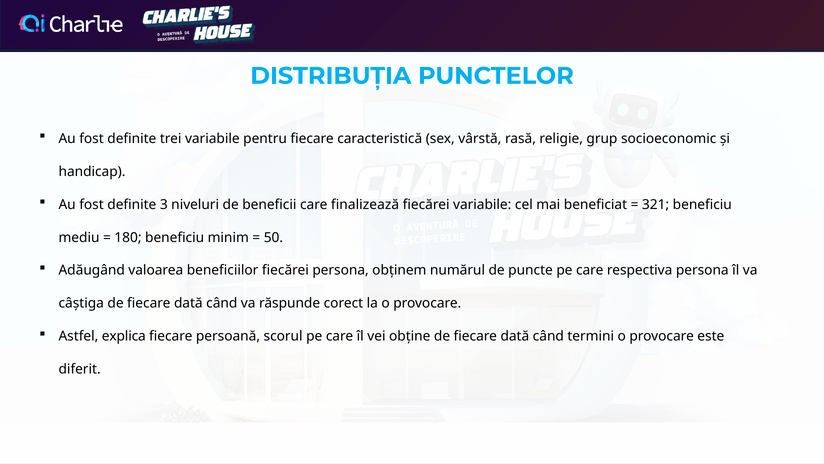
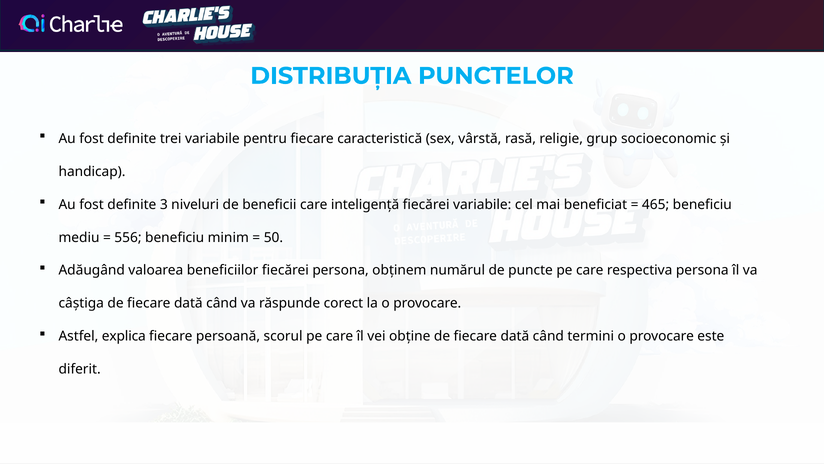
finalizează: finalizează -> inteligență
321: 321 -> 465
180: 180 -> 556
